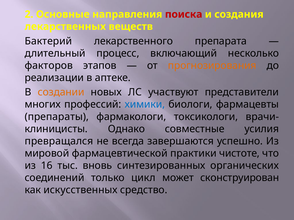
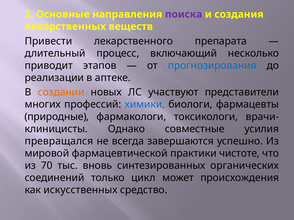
поиска colour: red -> purple
Бактерий: Бактерий -> Привести
факторов: факторов -> приводит
прогнозирования colour: orange -> blue
препараты: препараты -> природные
16: 16 -> 70
сконструирован: сконструирован -> происхождения
